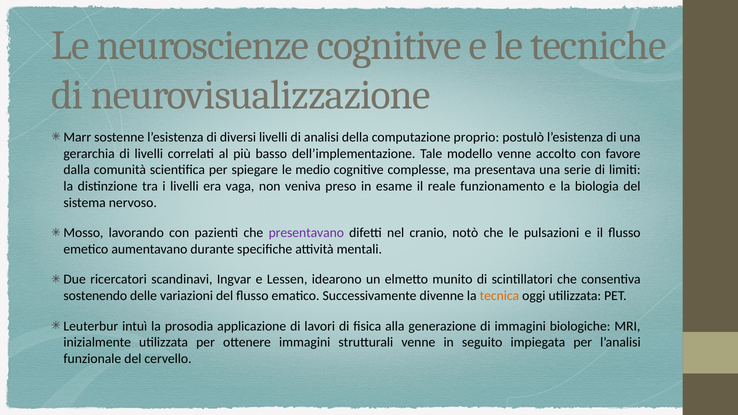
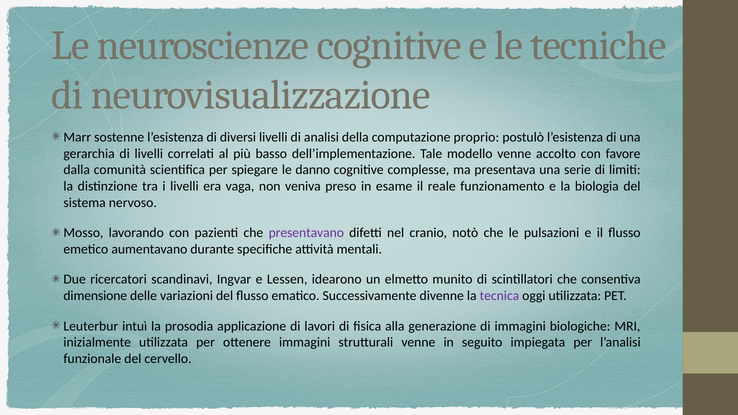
medio: medio -> danno
sostenendo: sostenendo -> dimensione
tecnica colour: orange -> purple
